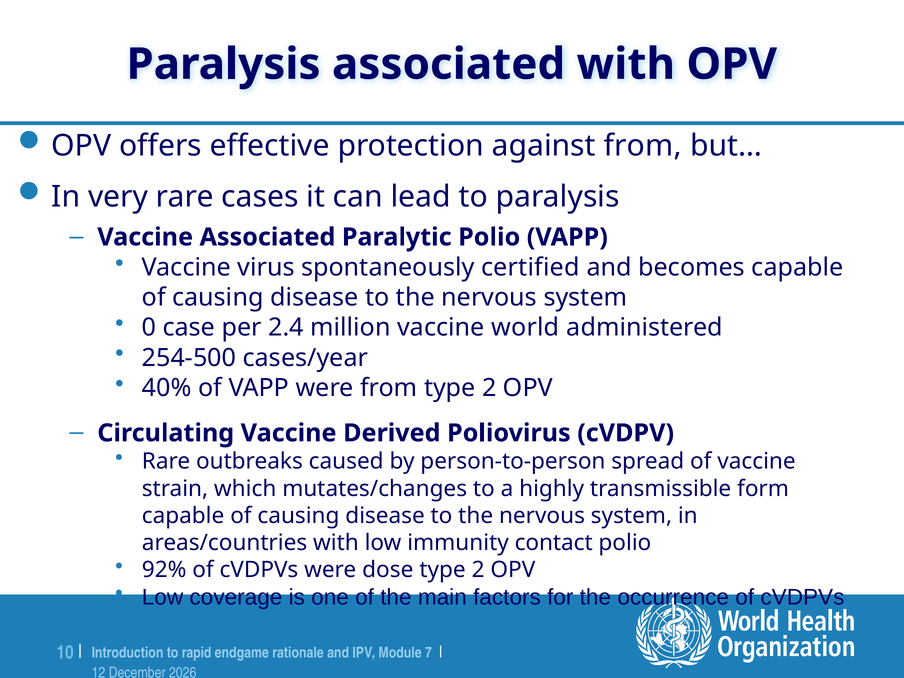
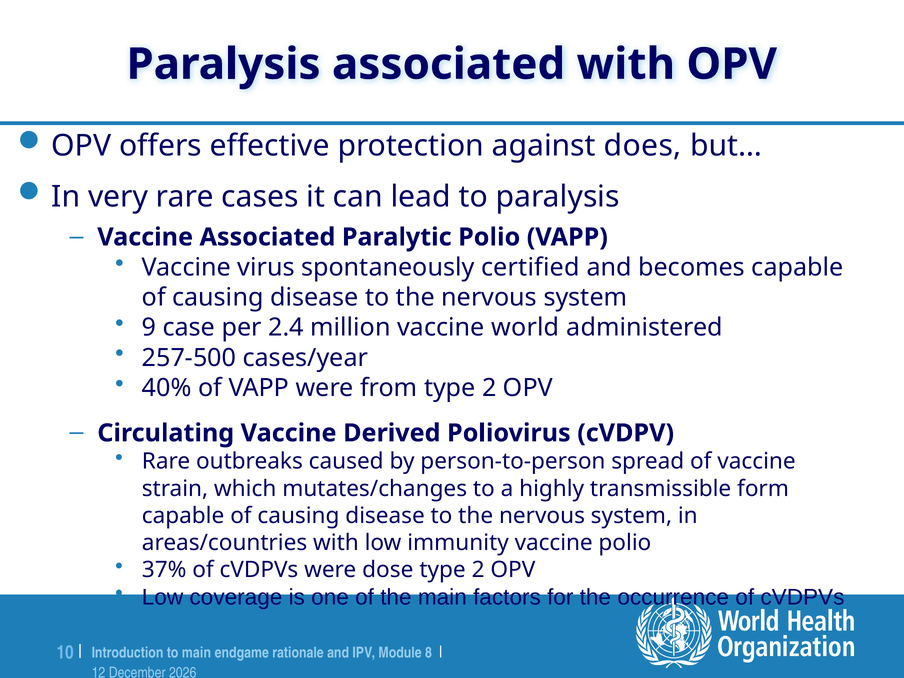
against from: from -> does
0: 0 -> 9
254-500: 254-500 -> 257-500
immunity contact: contact -> vaccine
92%: 92% -> 37%
to rapid: rapid -> main
7: 7 -> 8
